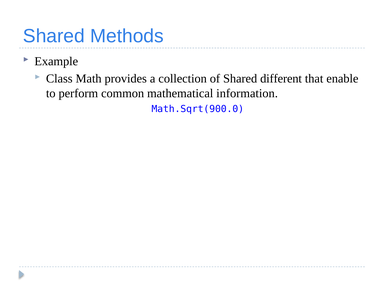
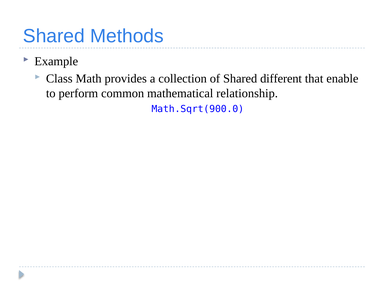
information: information -> relationship
